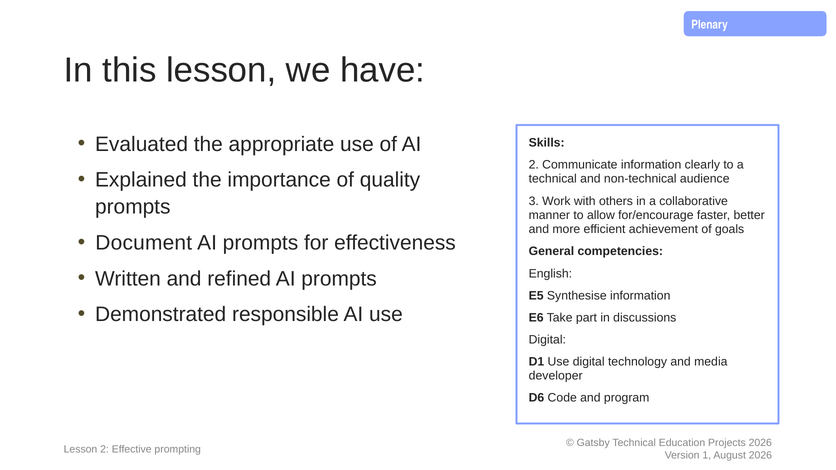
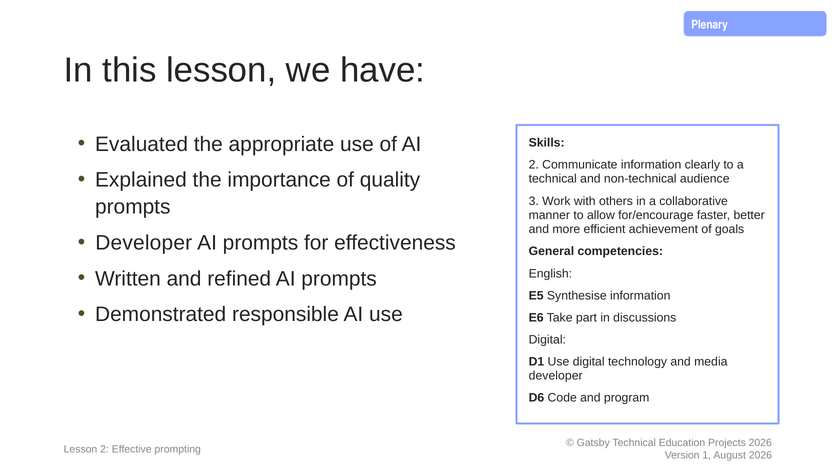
Document at (144, 243): Document -> Developer
